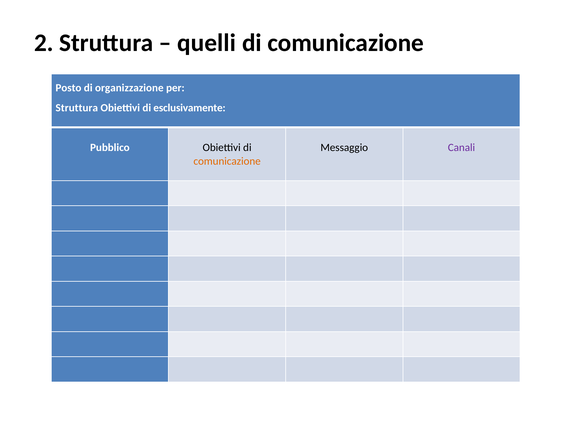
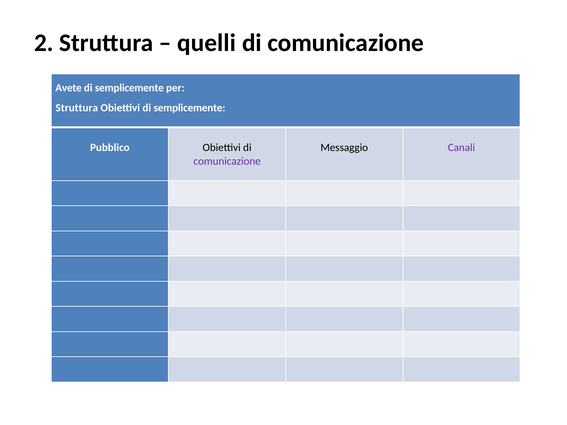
Posto: Posto -> Avete
organizzazione at (129, 88): organizzazione -> semplicemente
Obiettivi di esclusivamente: esclusivamente -> semplicemente
comunicazione at (227, 161) colour: orange -> purple
